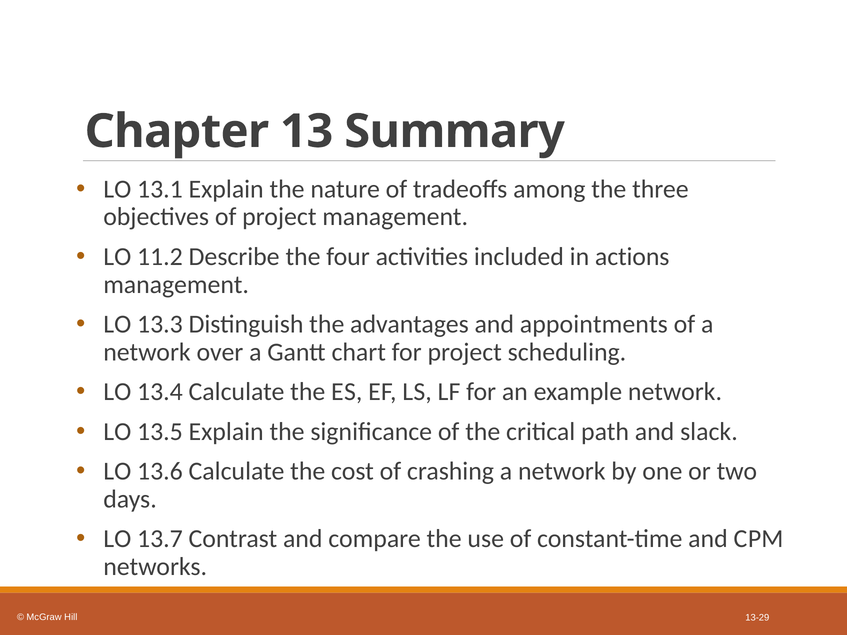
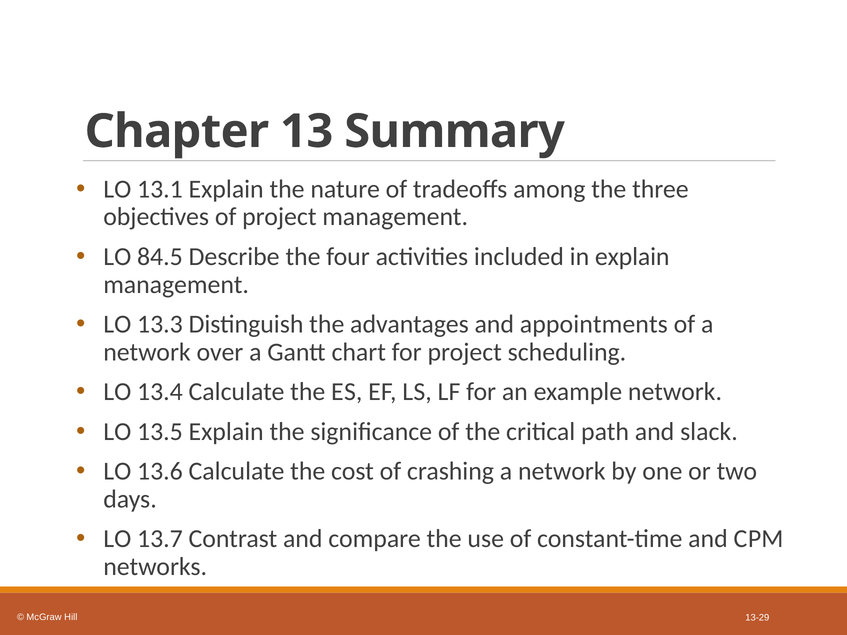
11.2: 11.2 -> 84.5
in actions: actions -> explain
